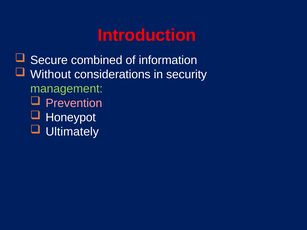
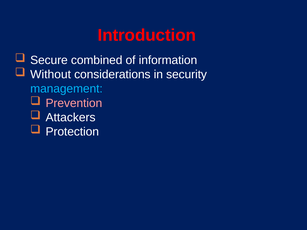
management colour: light green -> light blue
Honeypot: Honeypot -> Attackers
Ultimately: Ultimately -> Protection
